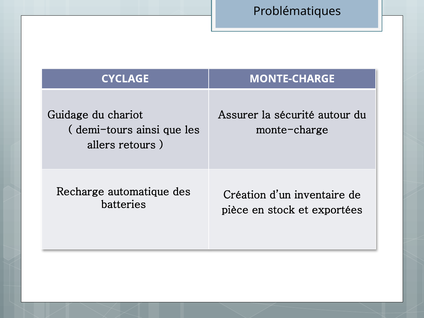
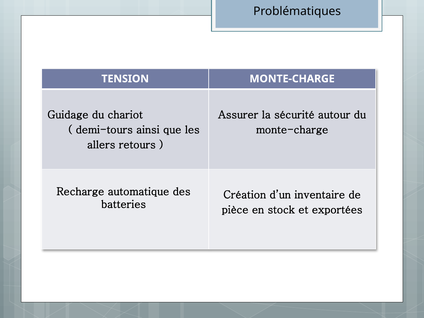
CYCLAGE: CYCLAGE -> TENSION
